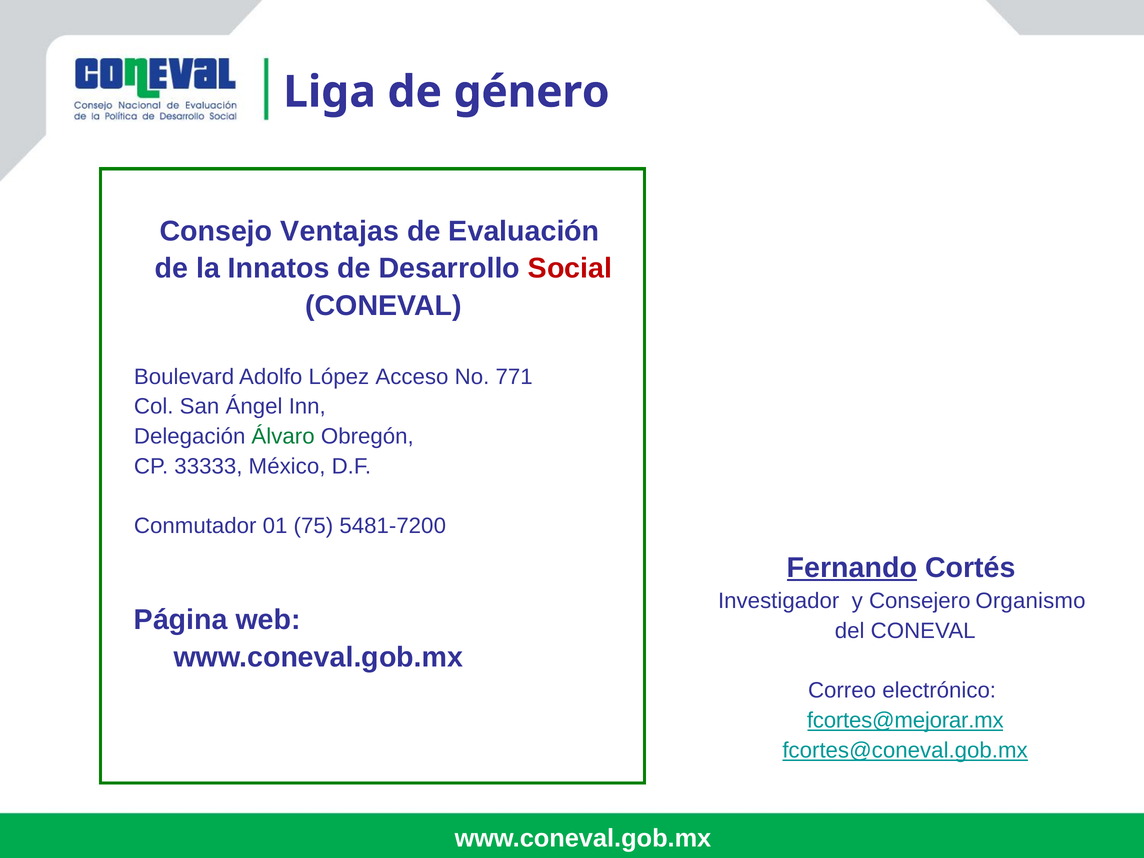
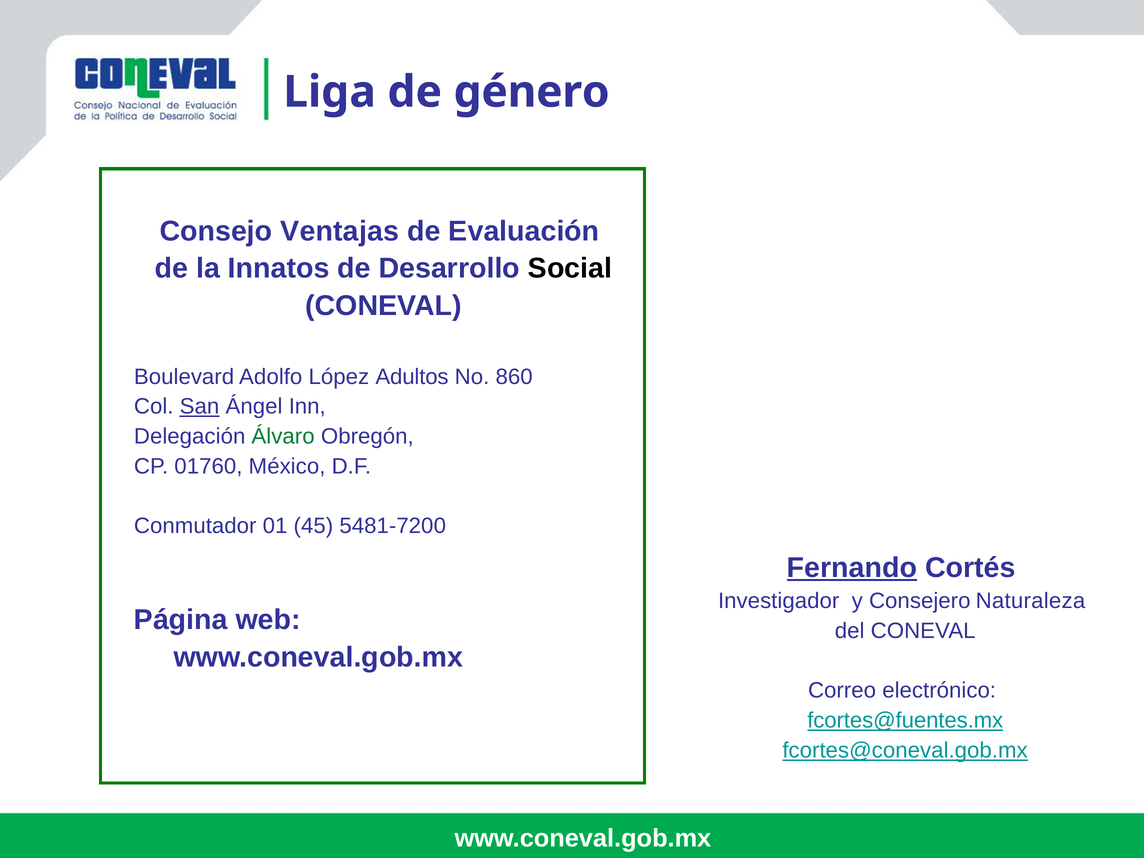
Social colour: red -> black
Acceso: Acceso -> Adultos
771: 771 -> 860
San underline: none -> present
33333: 33333 -> 01760
75: 75 -> 45
Organismo: Organismo -> Naturaleza
fcortes@mejorar.mx: fcortes@mejorar.mx -> fcortes@fuentes.mx
